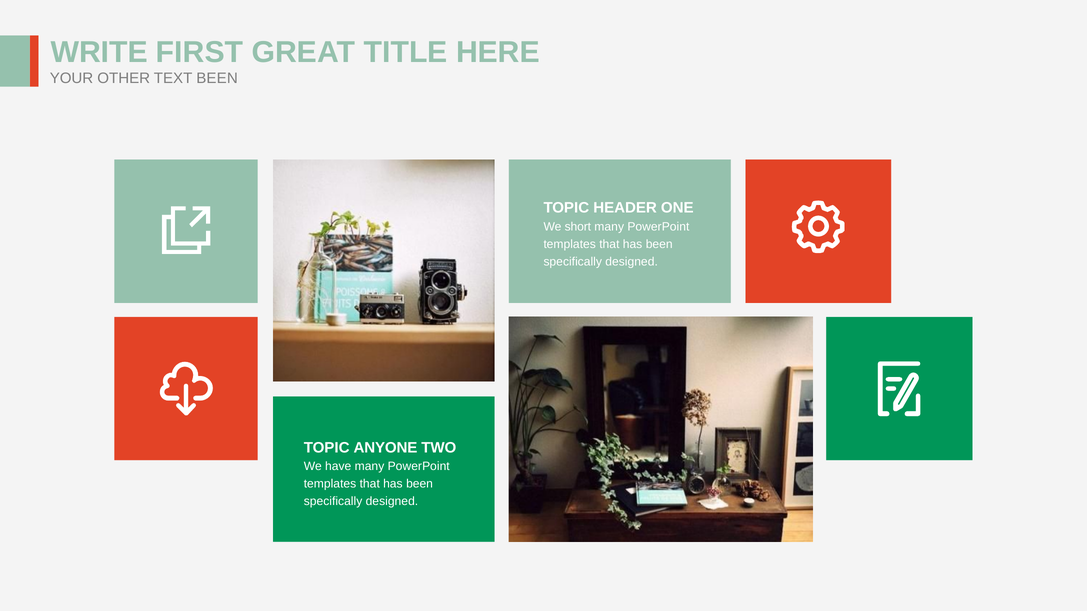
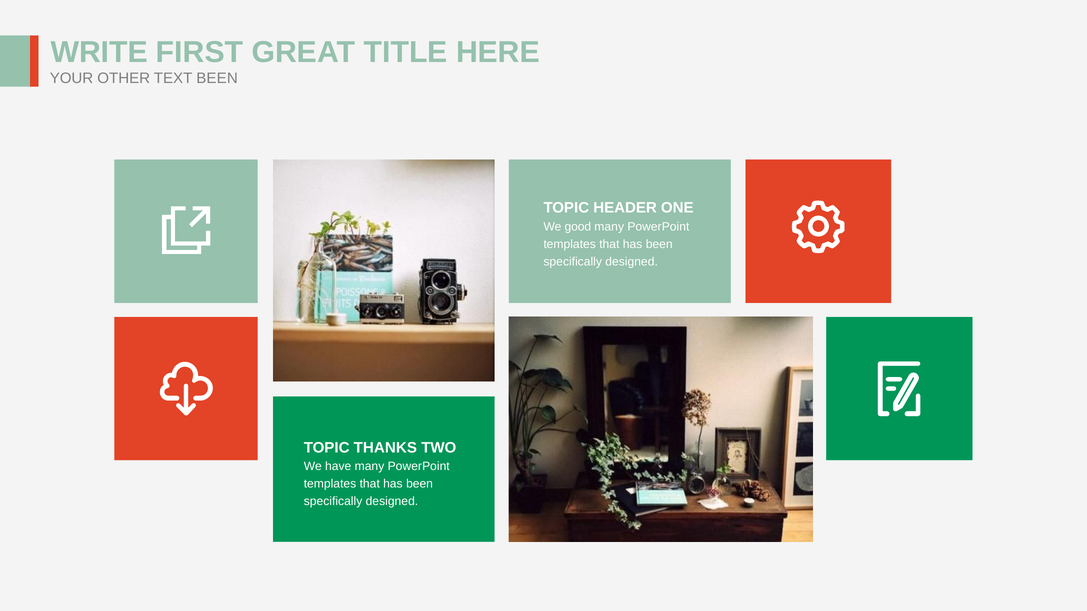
short: short -> good
ANYONE: ANYONE -> THANKS
